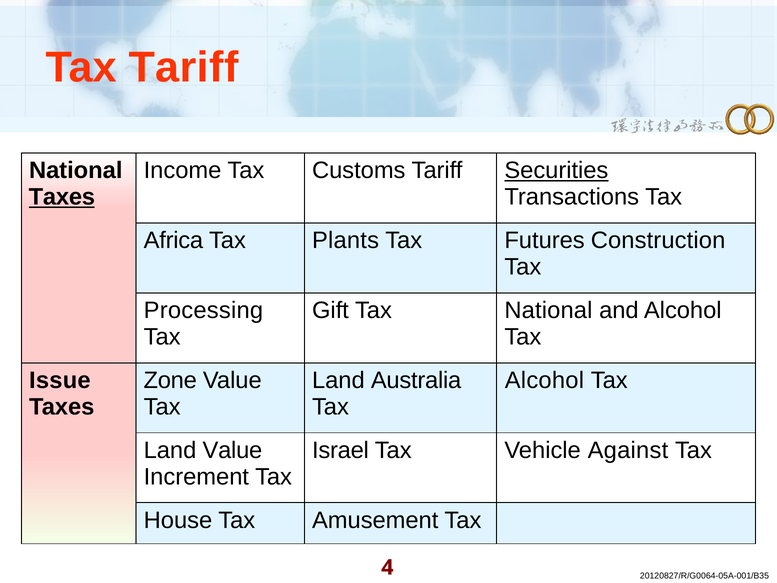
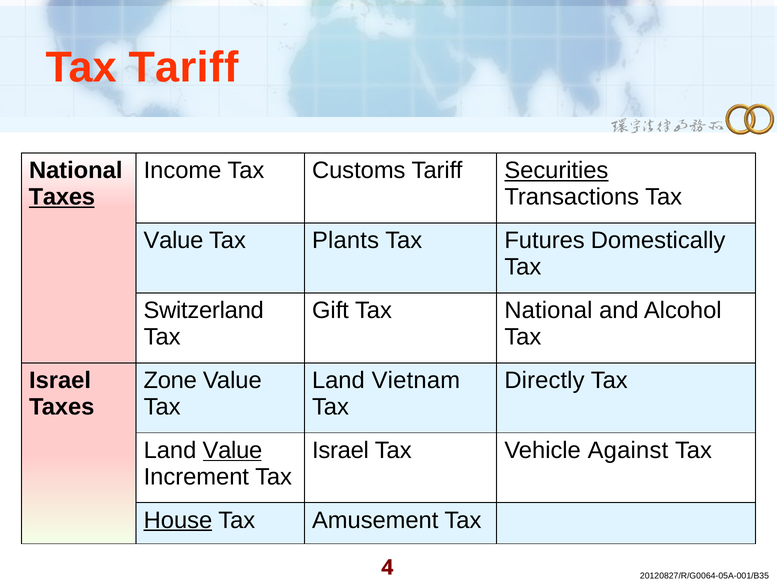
Africa at (173, 240): Africa -> Value
Construction: Construction -> Domestically
Processing: Processing -> Switzerland
Issue at (60, 380): Issue -> Israel
Australia: Australia -> Vietnam
Alcohol at (544, 380): Alcohol -> Directly
Value at (232, 450) underline: none -> present
House underline: none -> present
